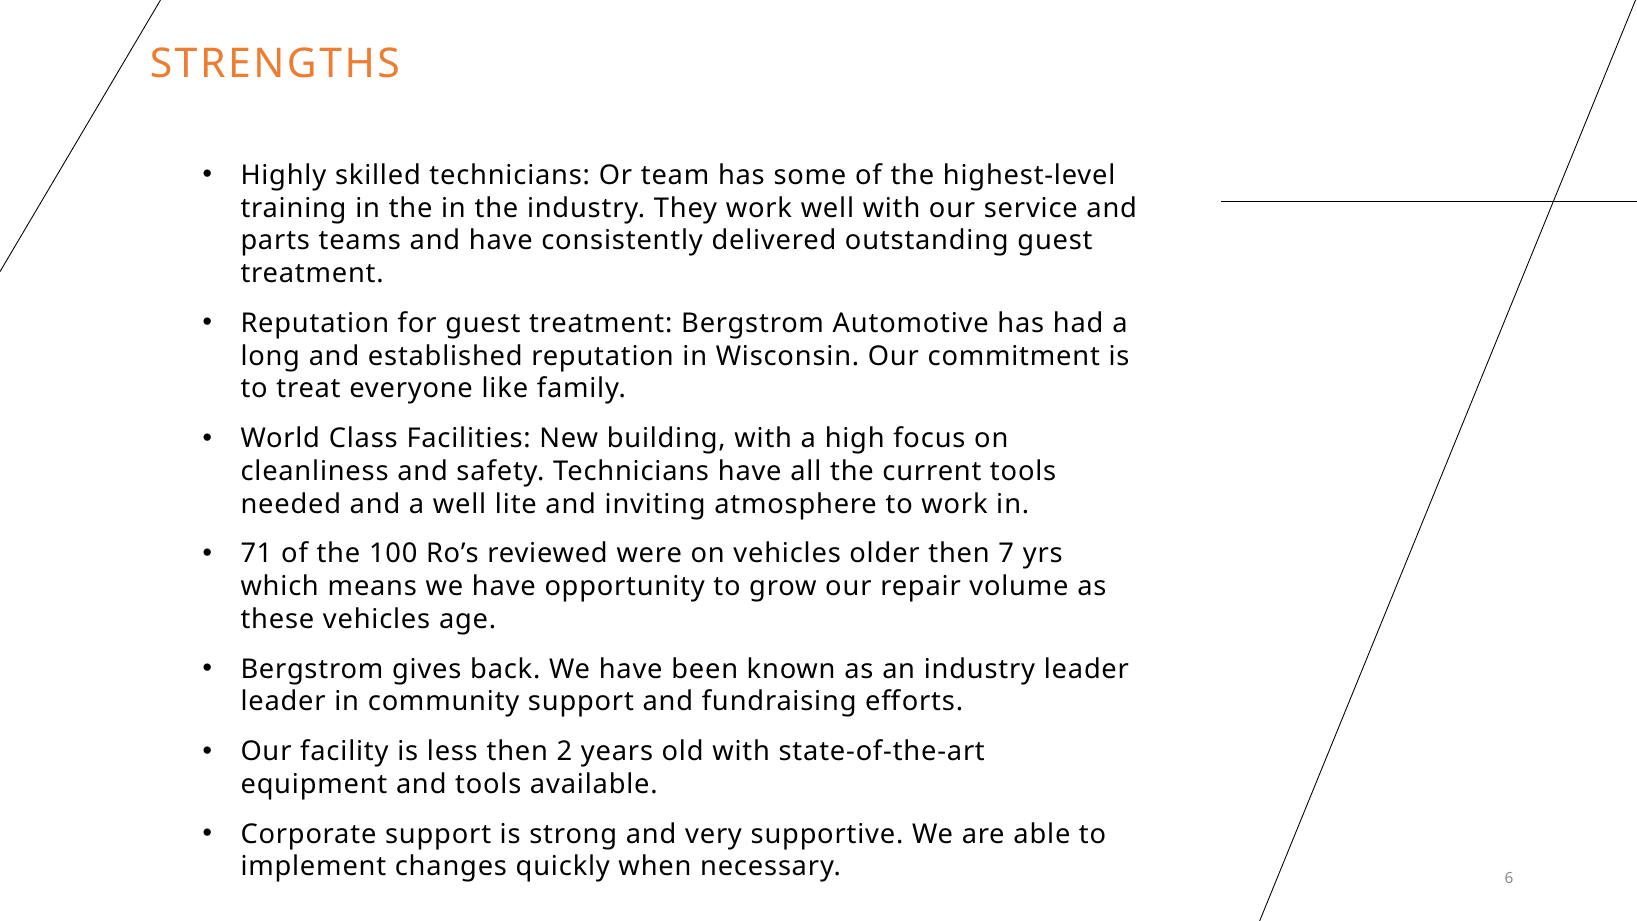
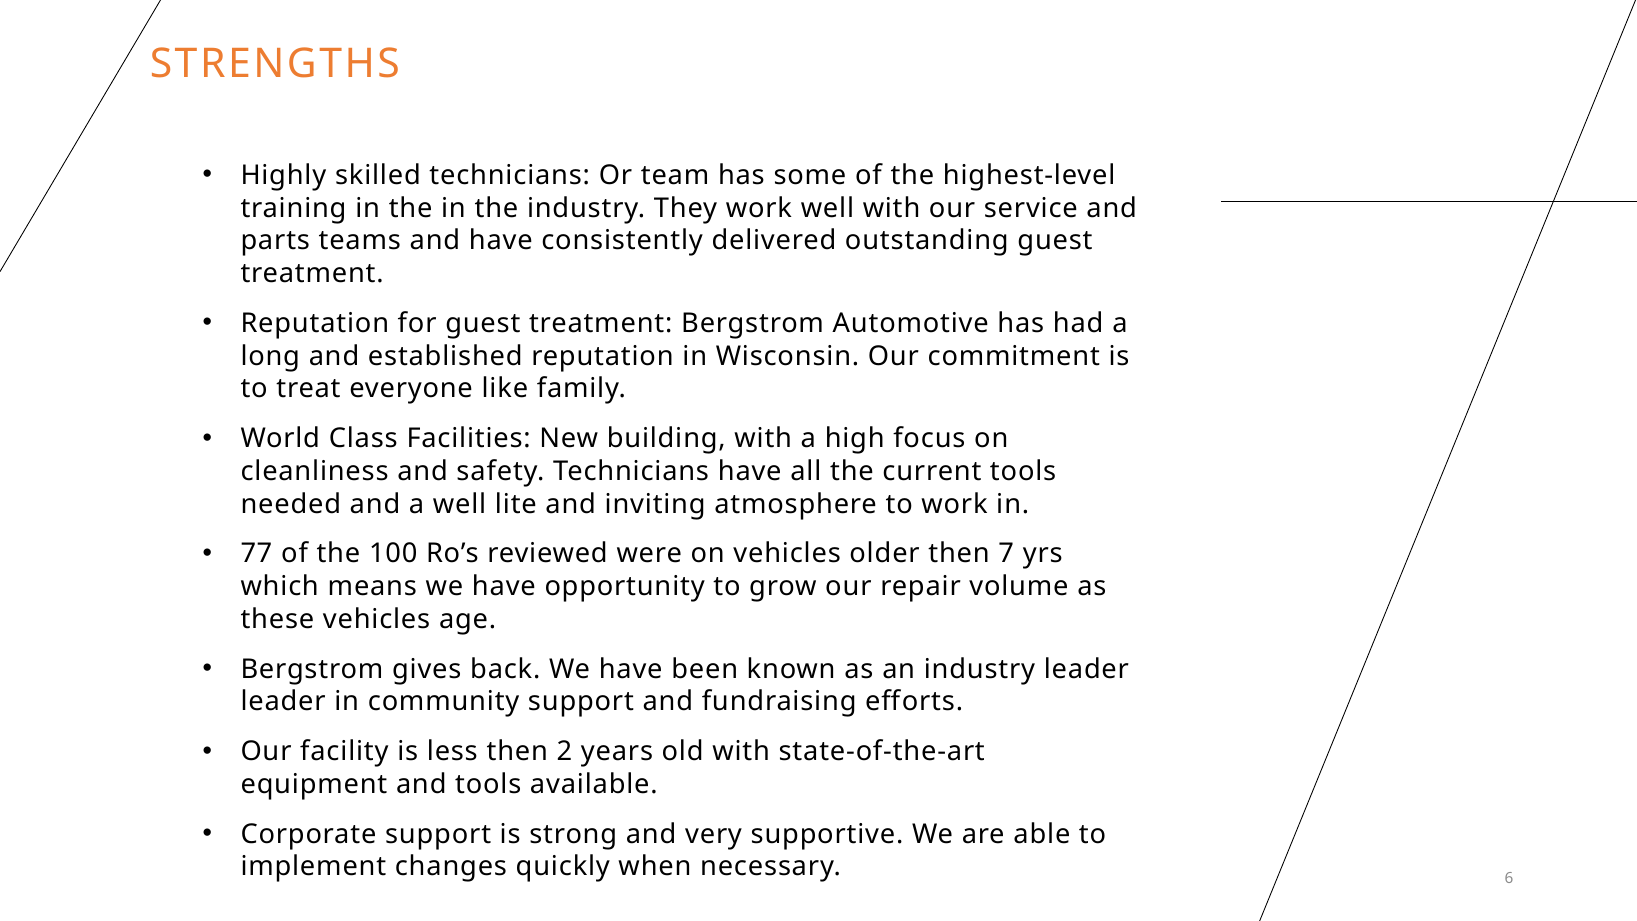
71: 71 -> 77
